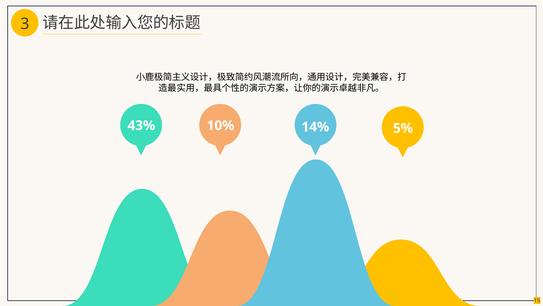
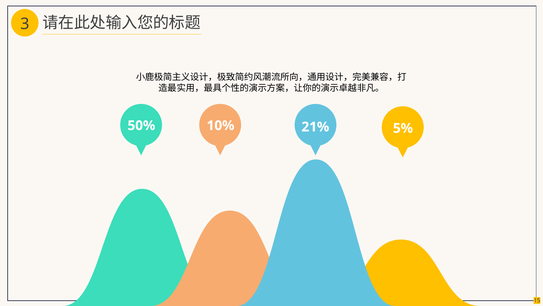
43%: 43% -> 50%
14%: 14% -> 21%
